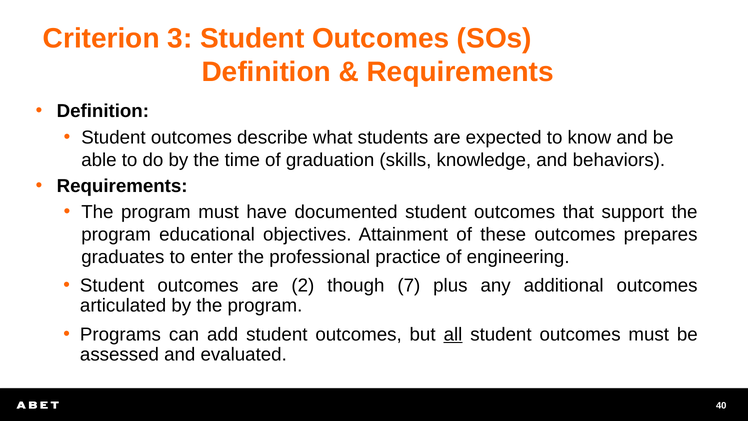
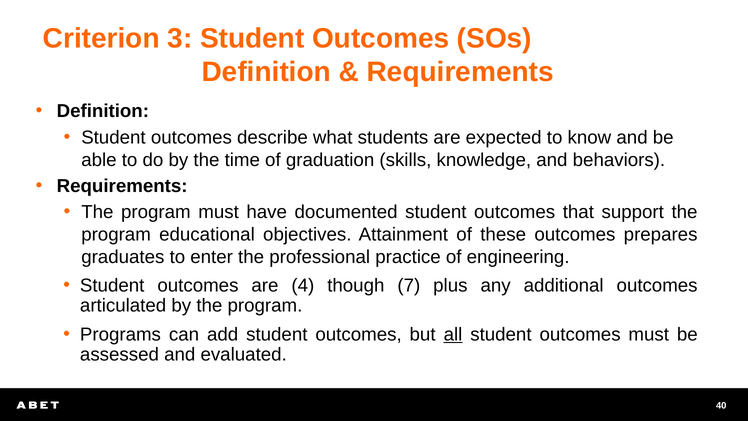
2: 2 -> 4
